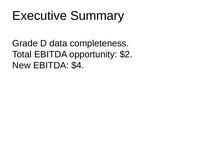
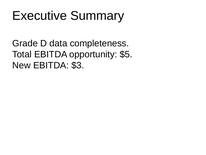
$2: $2 -> $5
$4: $4 -> $3
